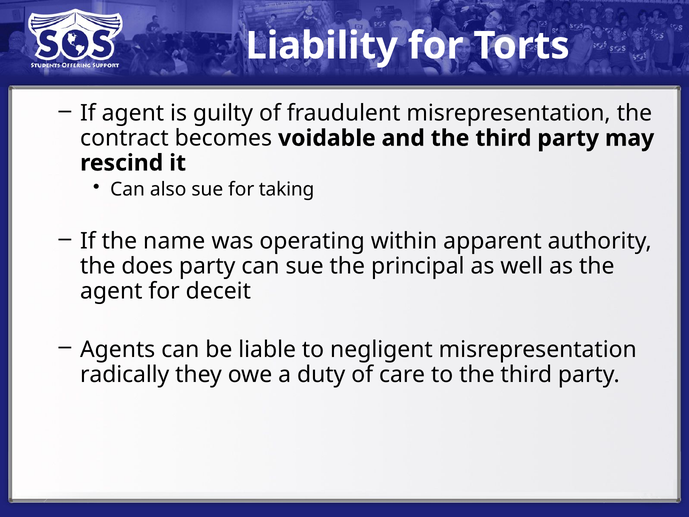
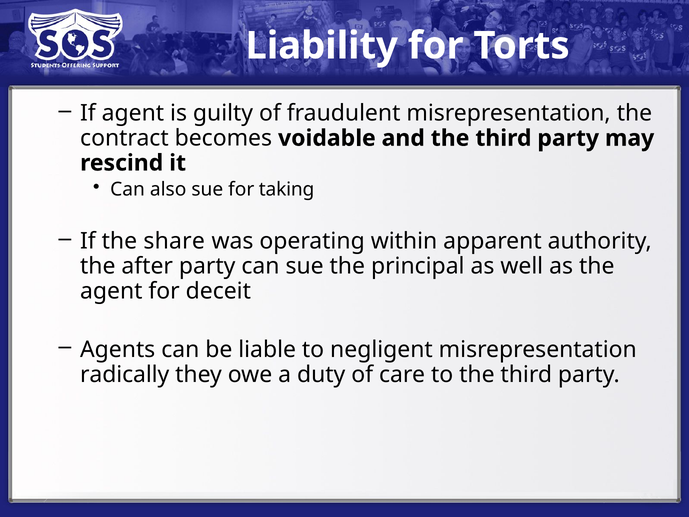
name: name -> share
does: does -> after
